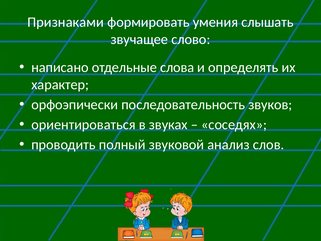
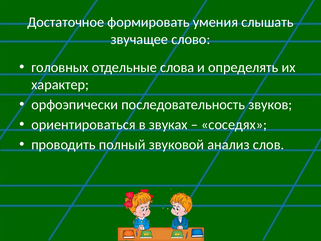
Признаками: Признаками -> Достаточное
написано: написано -> головных
